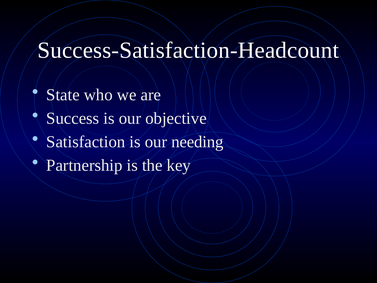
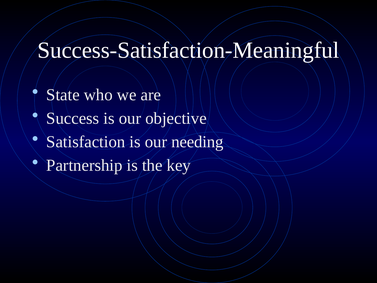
Success-Satisfaction-Headcount: Success-Satisfaction-Headcount -> Success-Satisfaction-Meaningful
